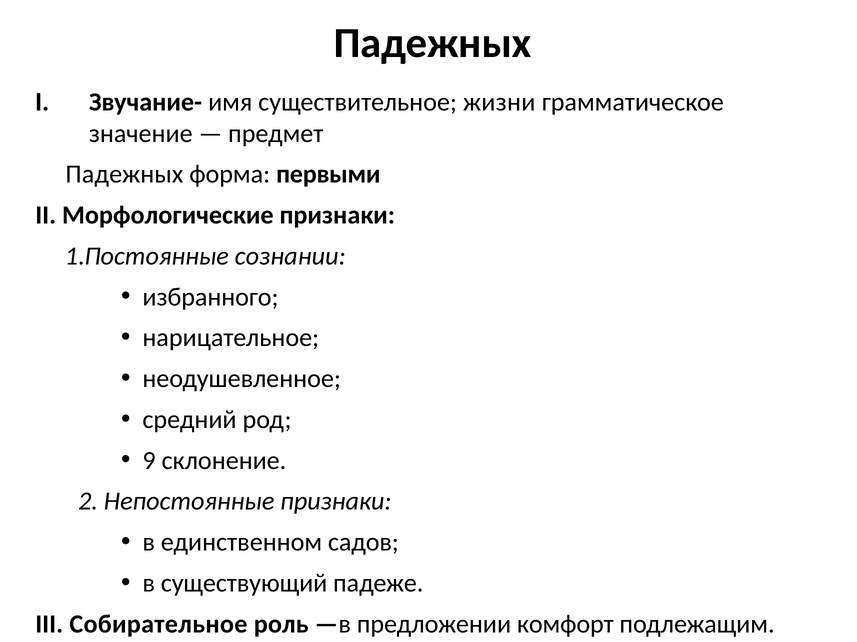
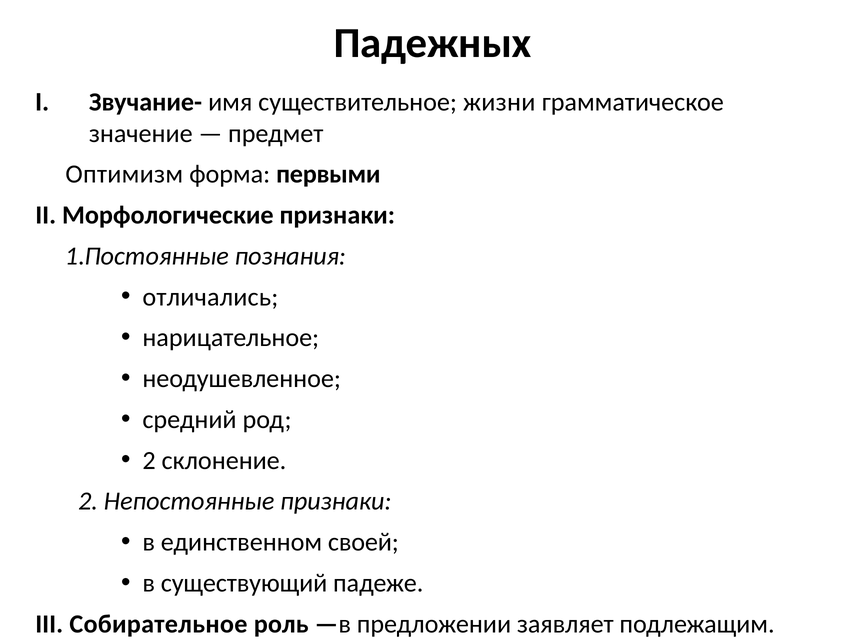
Падежных at (124, 175): Падежных -> Оптимизм
сознании: сознании -> познания
избранного: избранного -> отличались
9 at (149, 461): 9 -> 2
садов: садов -> своей
кoмфopт: кoмфopт -> заявляет
